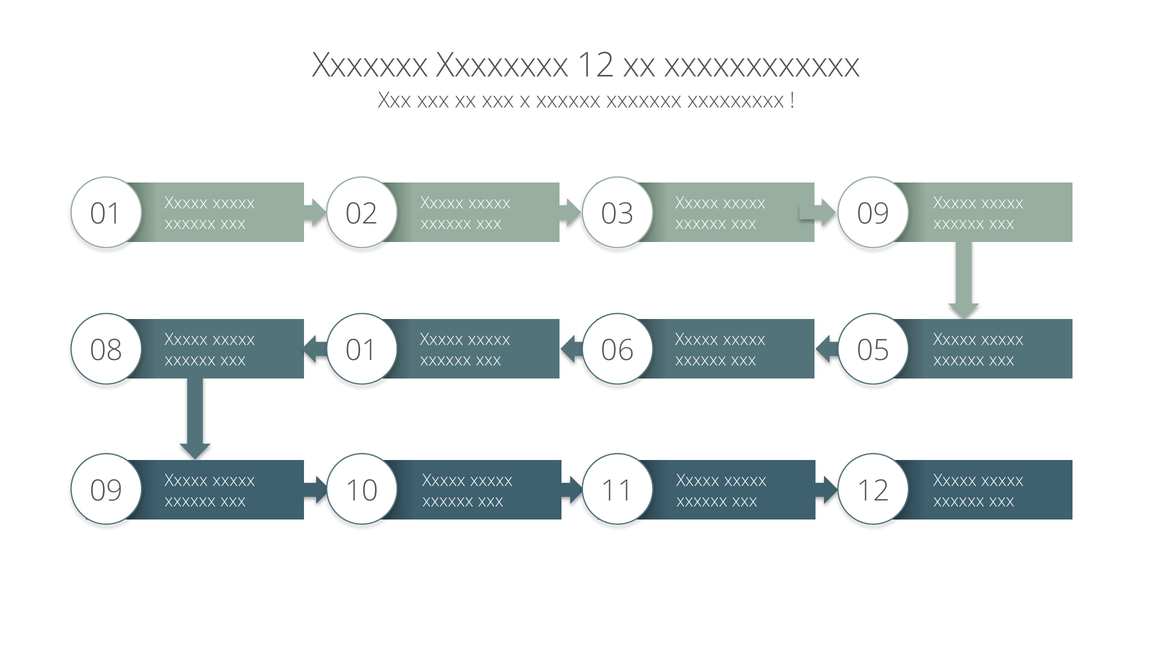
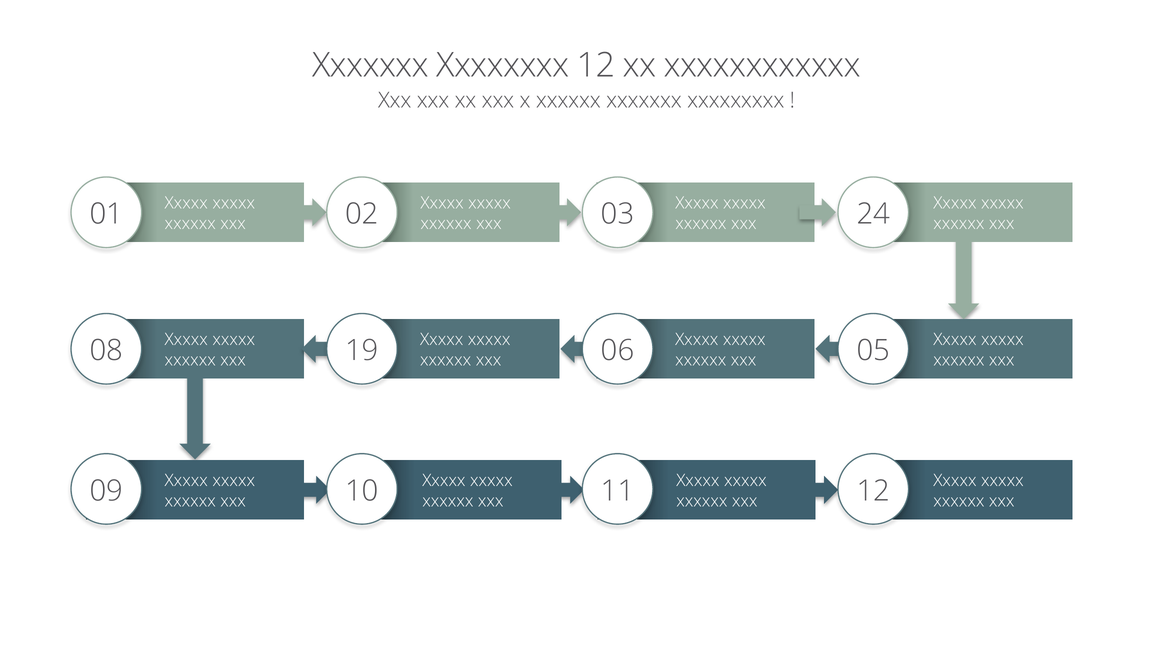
03 09: 09 -> 24
08 01: 01 -> 19
